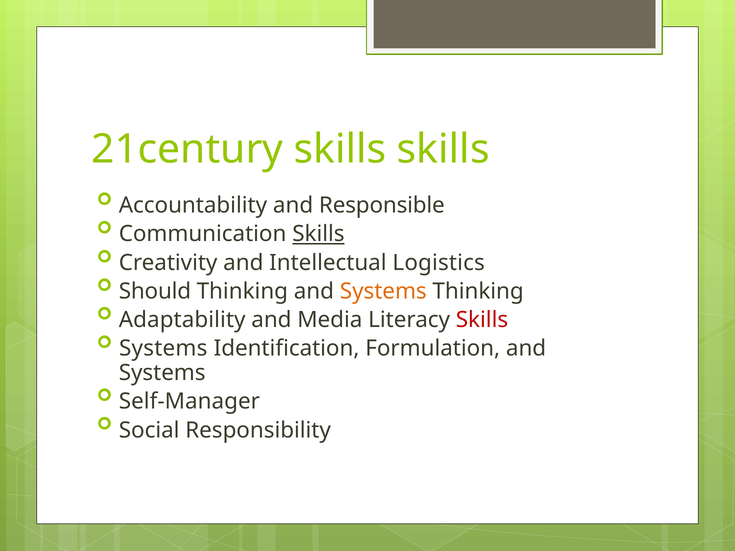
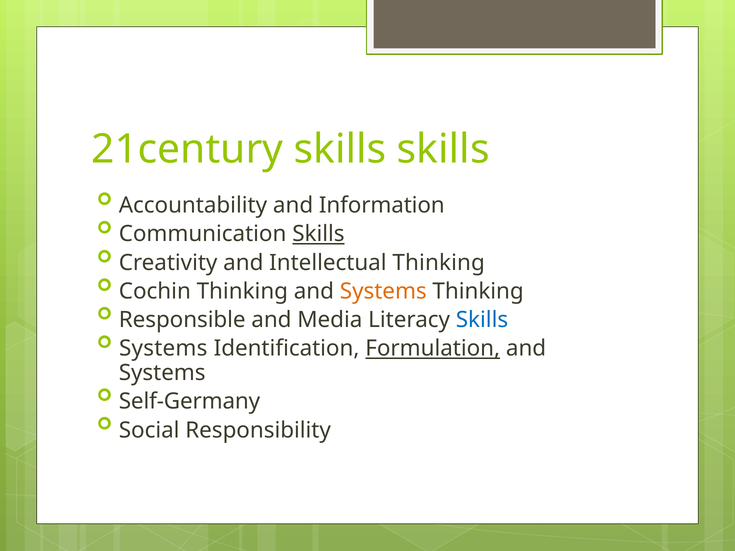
Responsible: Responsible -> Information
Intellectual Logistics: Logistics -> Thinking
Should: Should -> Cochin
Adaptability: Adaptability -> Responsible
Skills at (482, 320) colour: red -> blue
Formulation underline: none -> present
Self-Manager: Self-Manager -> Self-Germany
